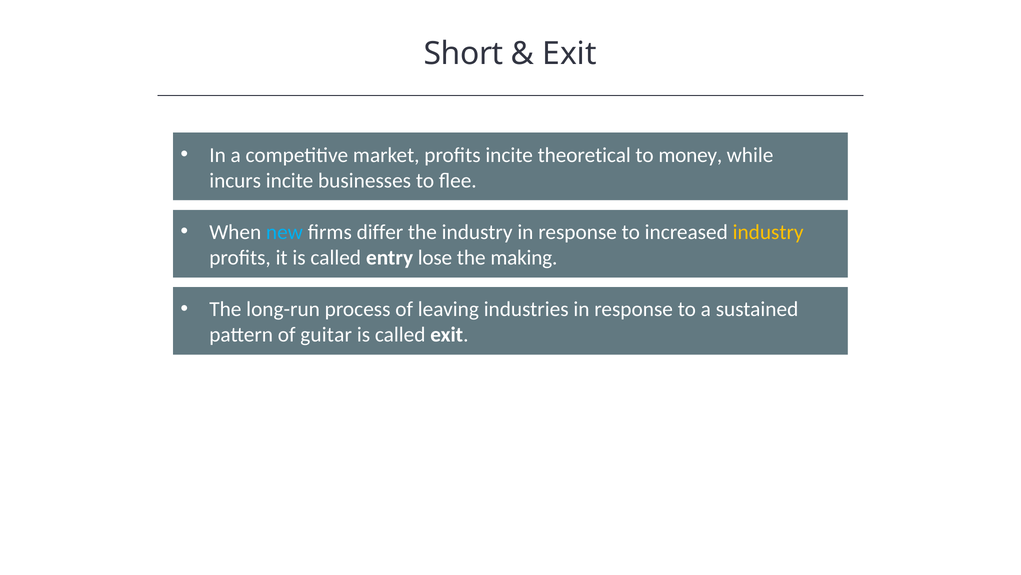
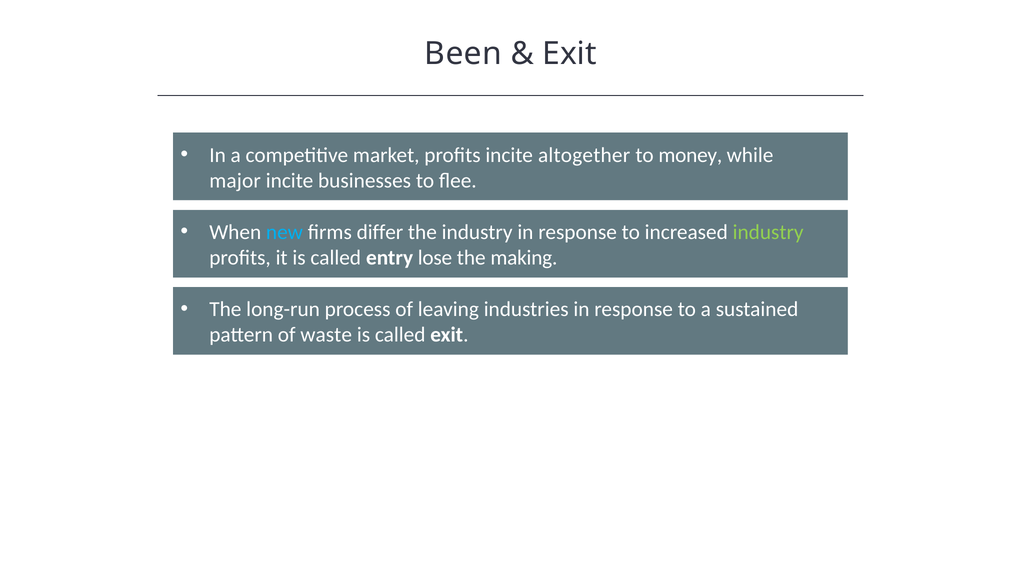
Short: Short -> Been
theoretical: theoretical -> altogether
incurs: incurs -> major
industry at (768, 232) colour: yellow -> light green
guitar: guitar -> waste
